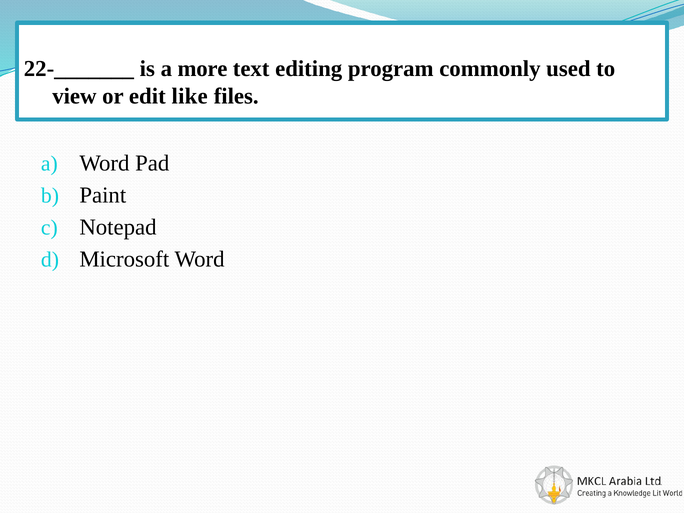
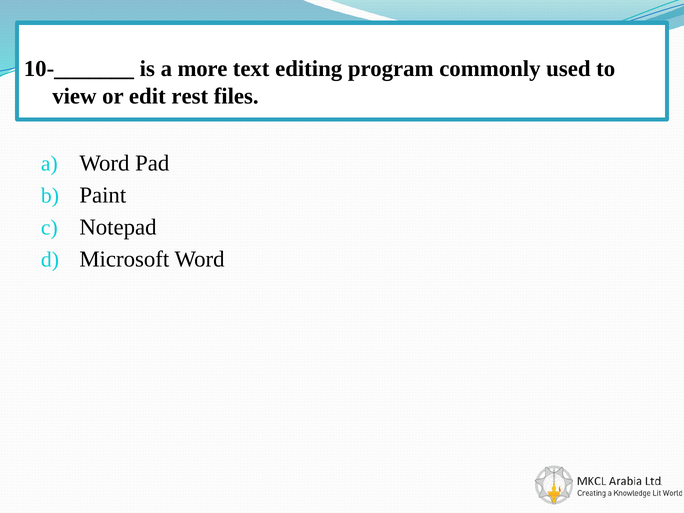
22-_______: 22-_______ -> 10-_______
like: like -> rest
